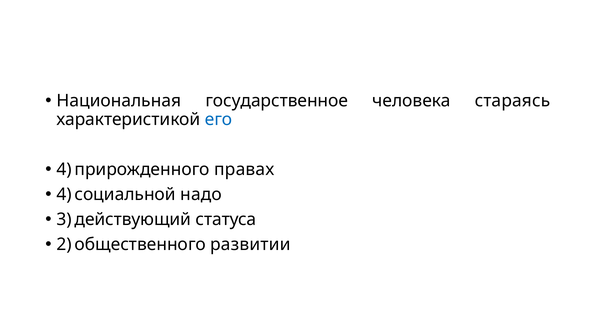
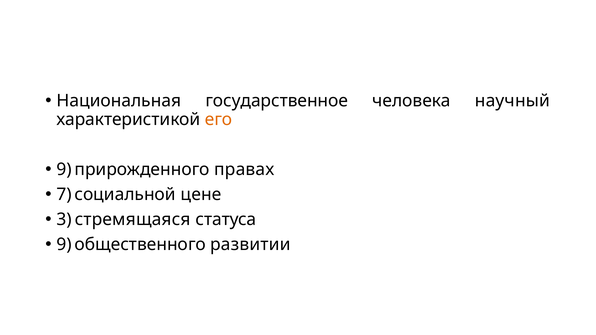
стараясь: стараясь -> научный
его colour: blue -> orange
4 at (64, 170): 4 -> 9
4 at (64, 195): 4 -> 7
надо: надо -> цене
действующий: действующий -> стремящаяся
2 at (64, 244): 2 -> 9
